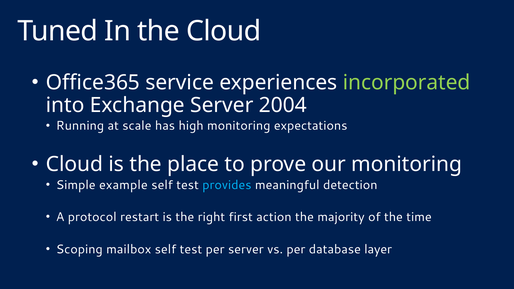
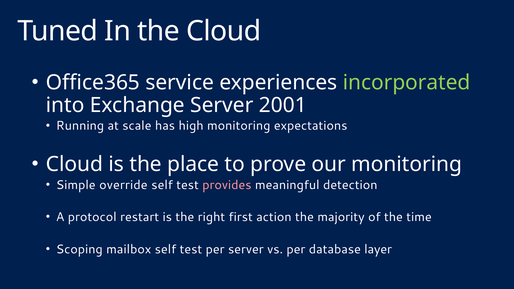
2004: 2004 -> 2001
example: example -> override
provides colour: light blue -> pink
